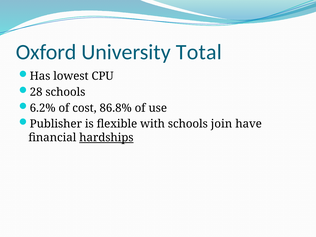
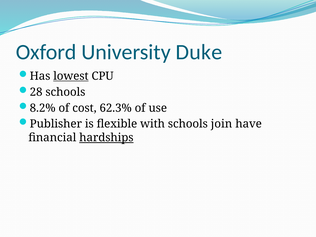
Total: Total -> Duke
lowest underline: none -> present
6.2%: 6.2% -> 8.2%
86.8%: 86.8% -> 62.3%
